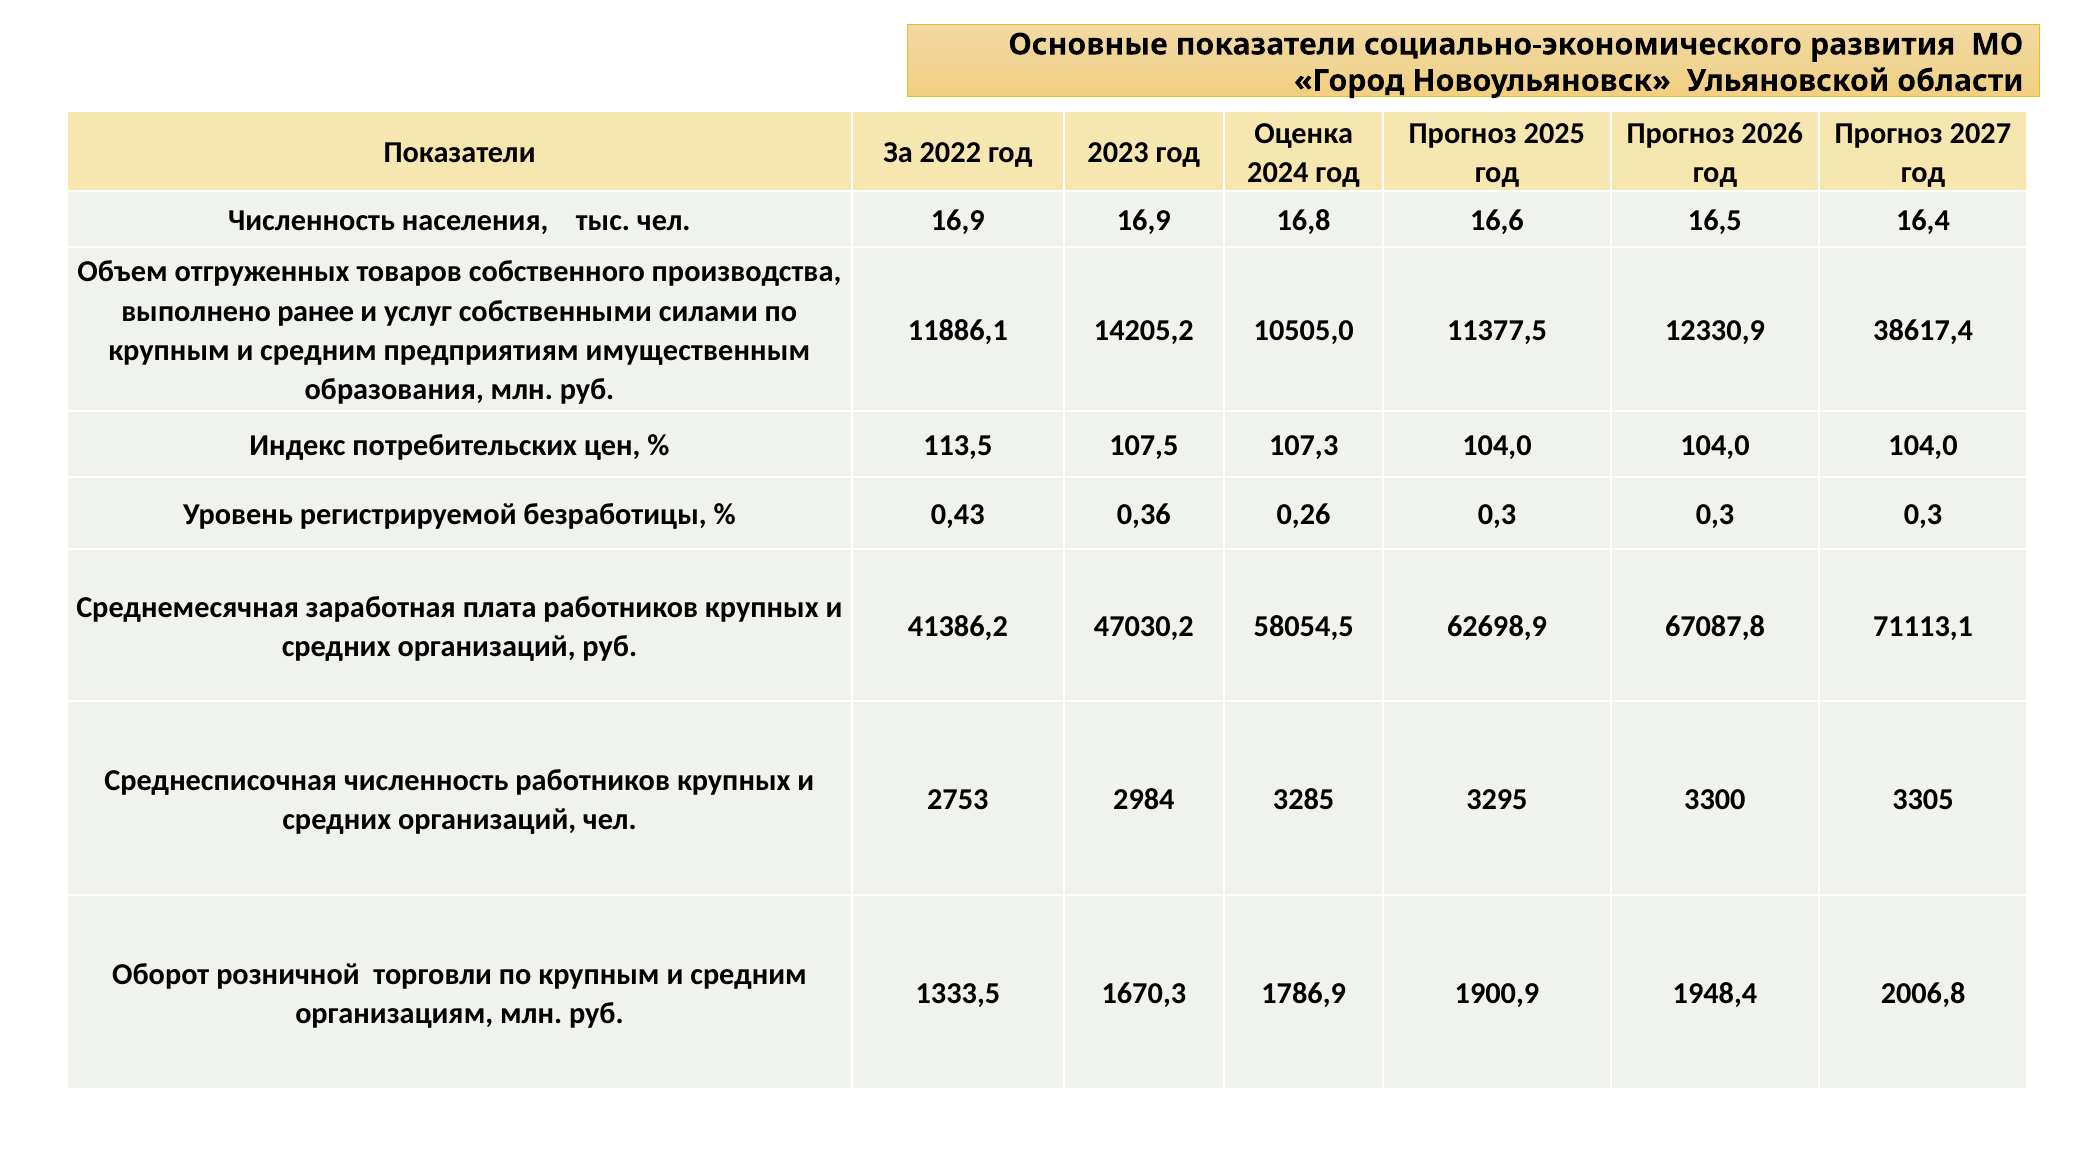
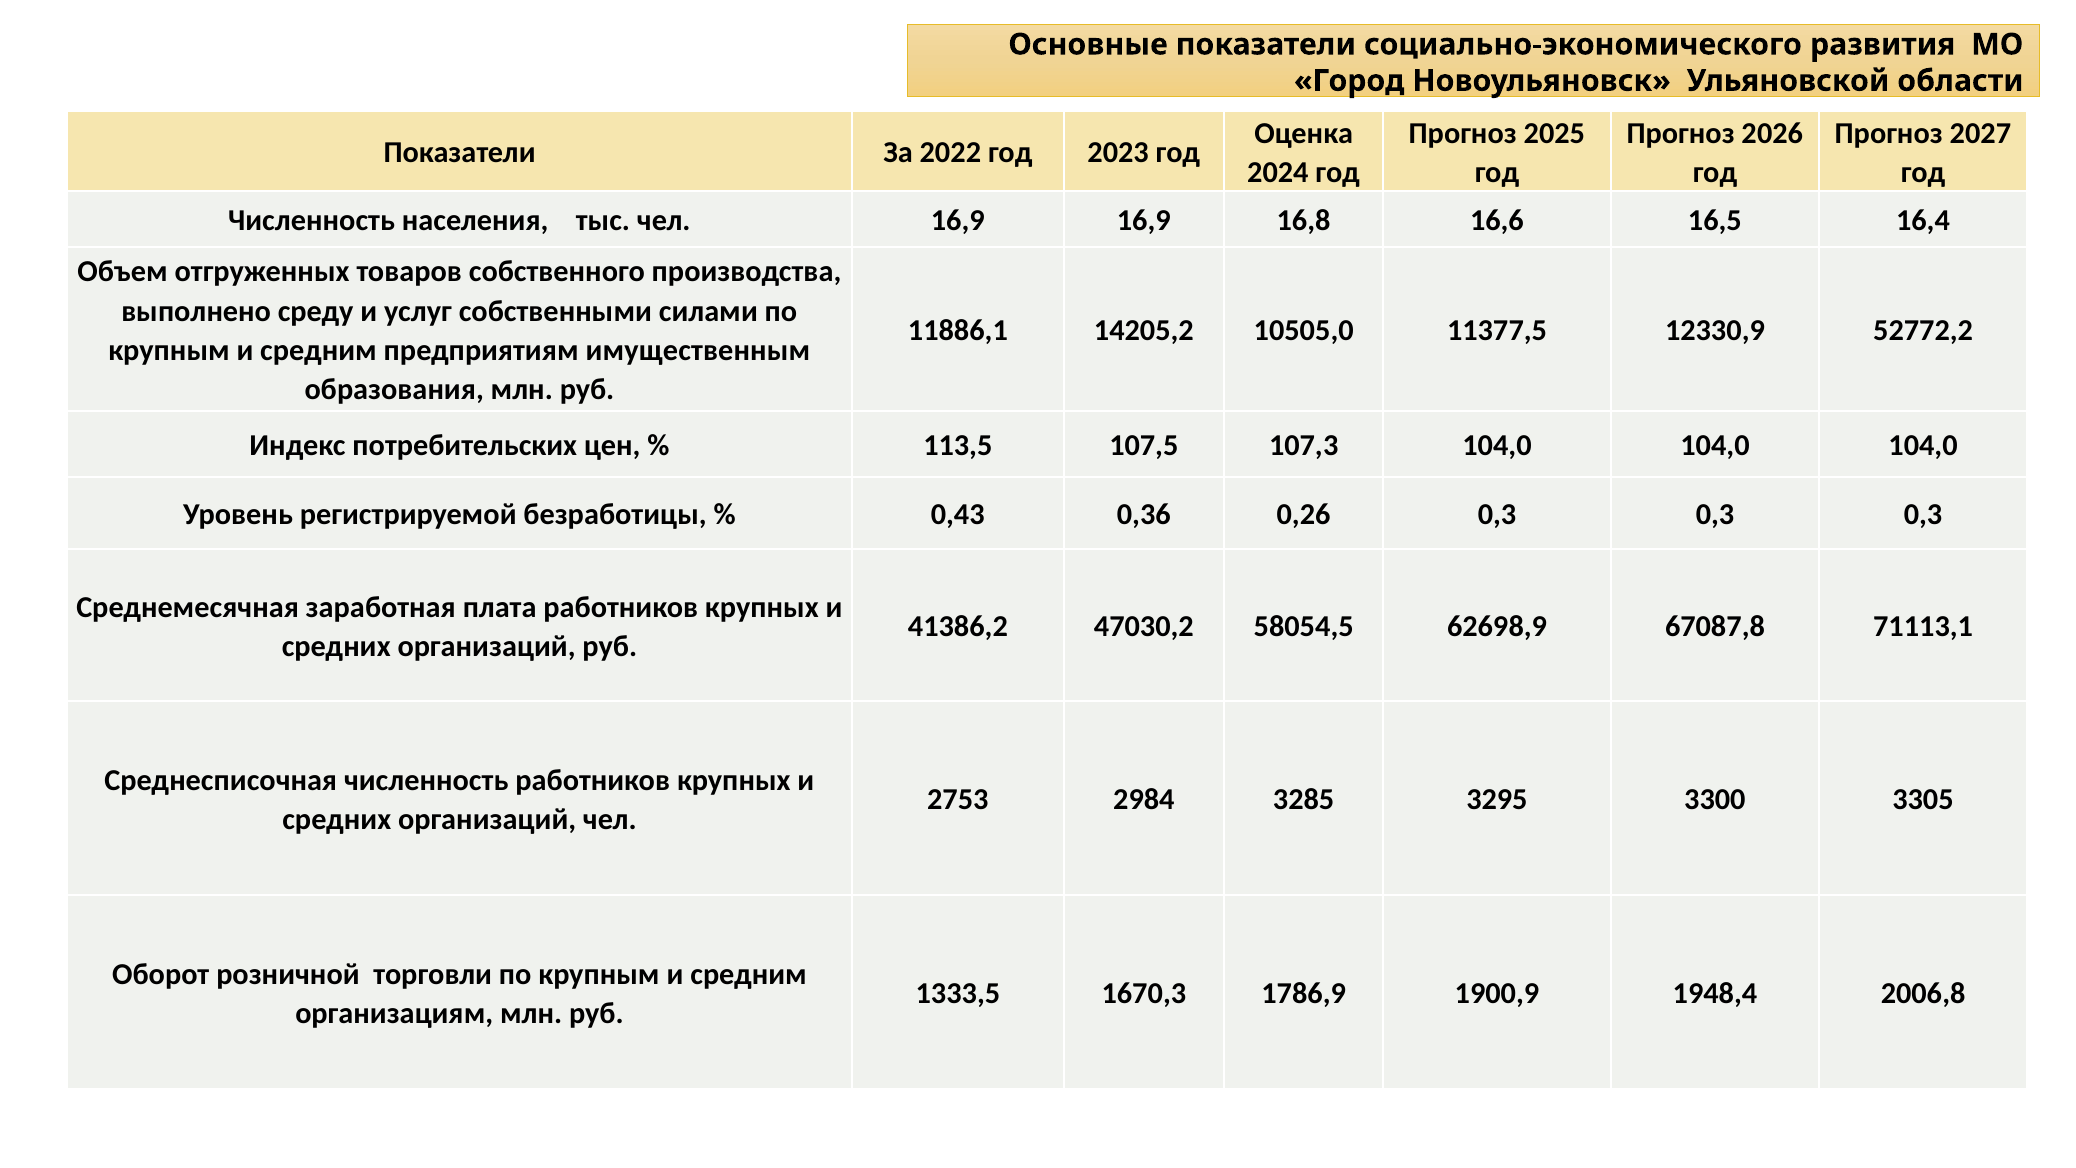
ранее: ранее -> среду
38617,4: 38617,4 -> 52772,2
